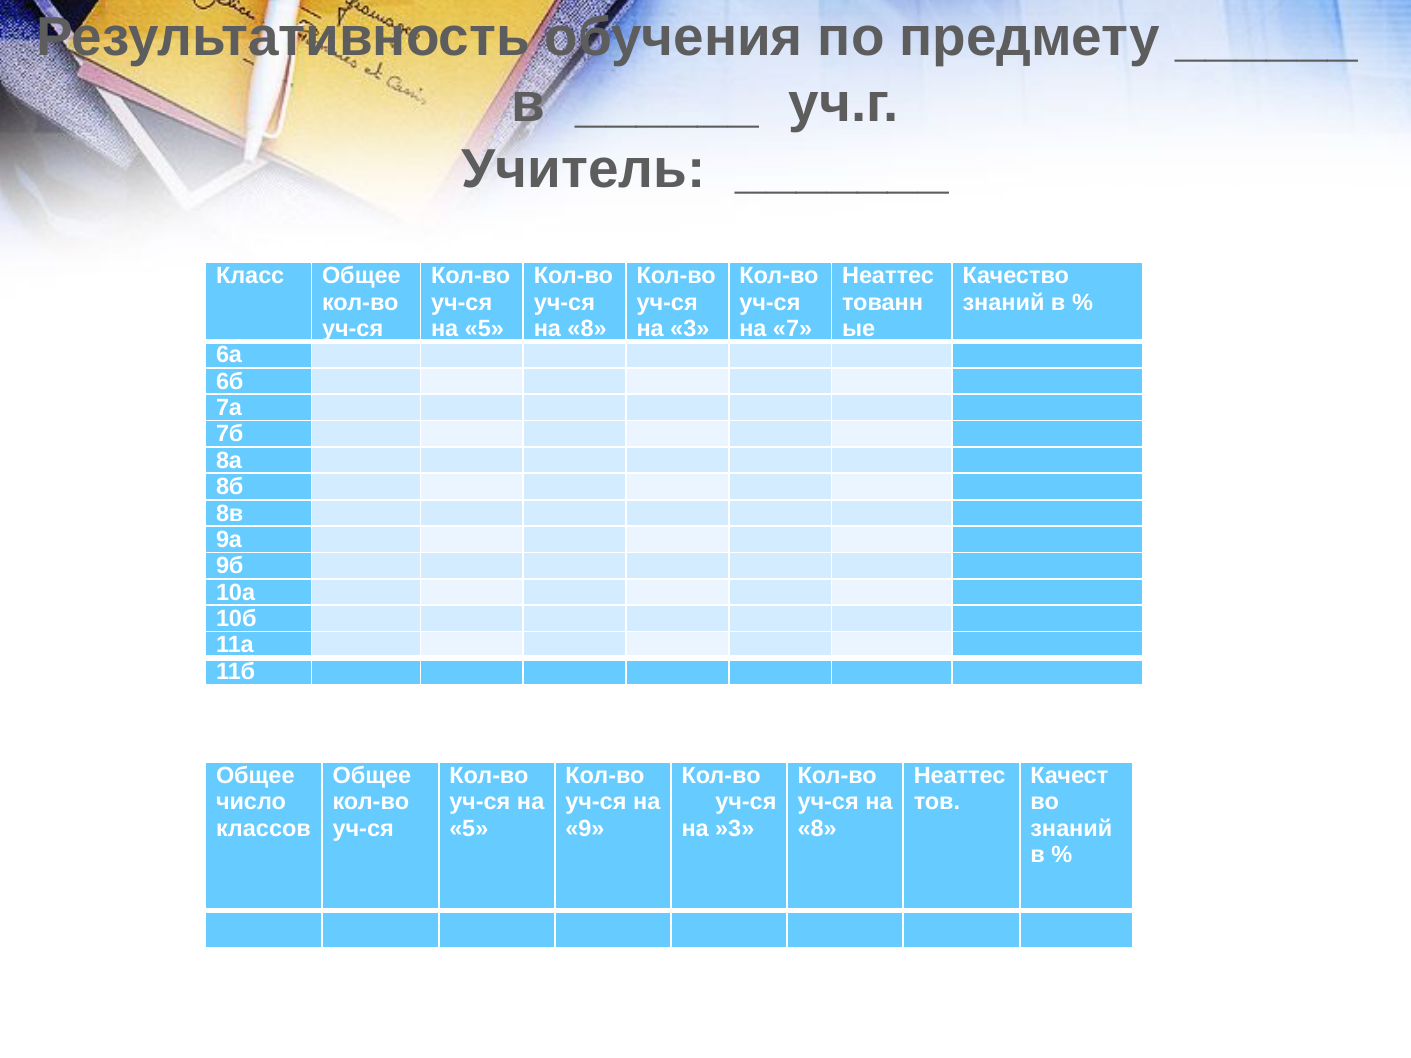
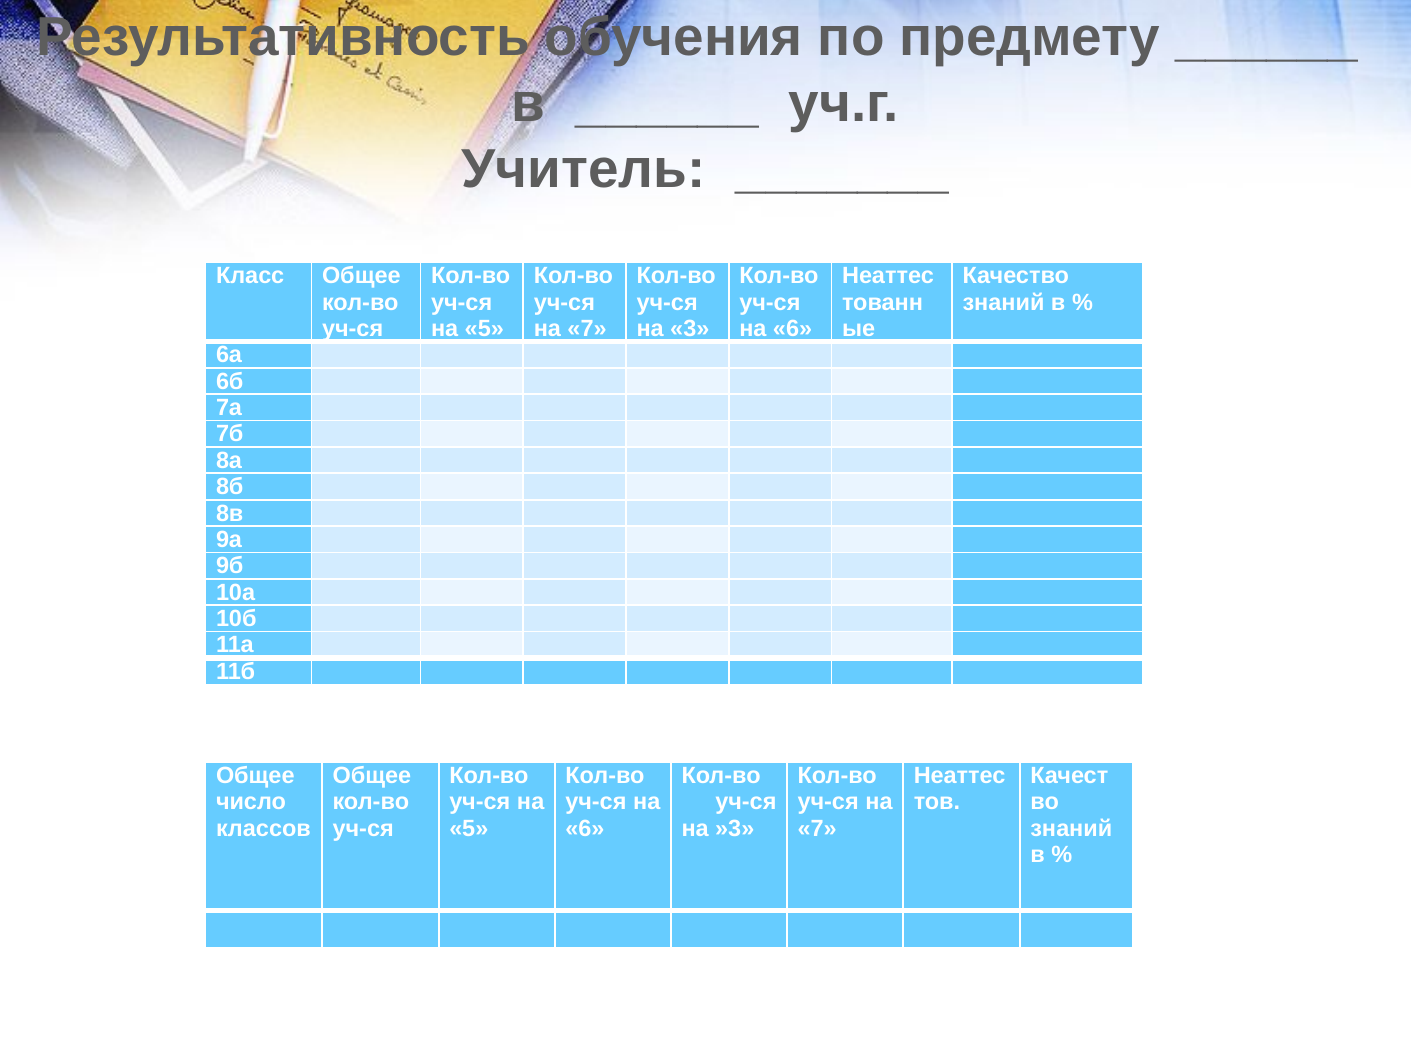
8 at (587, 329): 8 -> 7
7 at (793, 329): 7 -> 6
9 at (585, 829): 9 -> 6
8 at (817, 829): 8 -> 7
